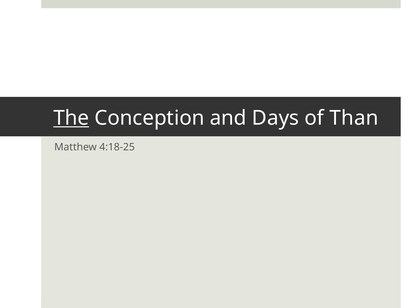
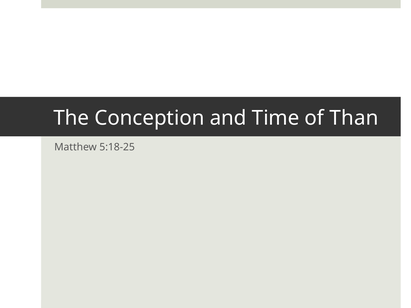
The underline: present -> none
Days: Days -> Time
4:18-25: 4:18-25 -> 5:18-25
